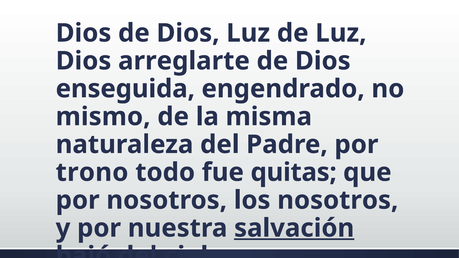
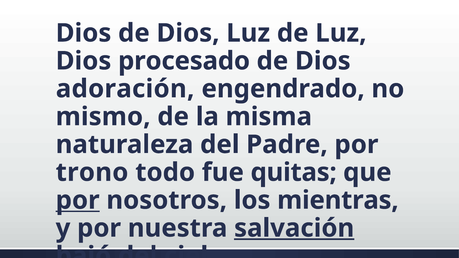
arreglarte: arreglarte -> procesado
enseguida: enseguida -> adoración
por at (78, 200) underline: none -> present
los nosotros: nosotros -> mientras
